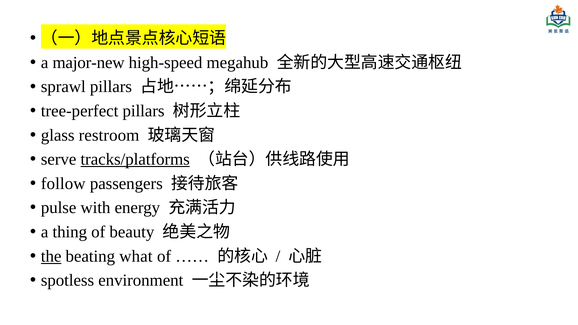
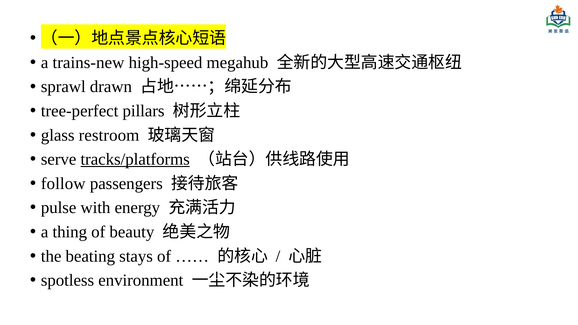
major-new: major-new -> trains-new
sprawl pillars: pillars -> drawn
the underline: present -> none
what: what -> stays
